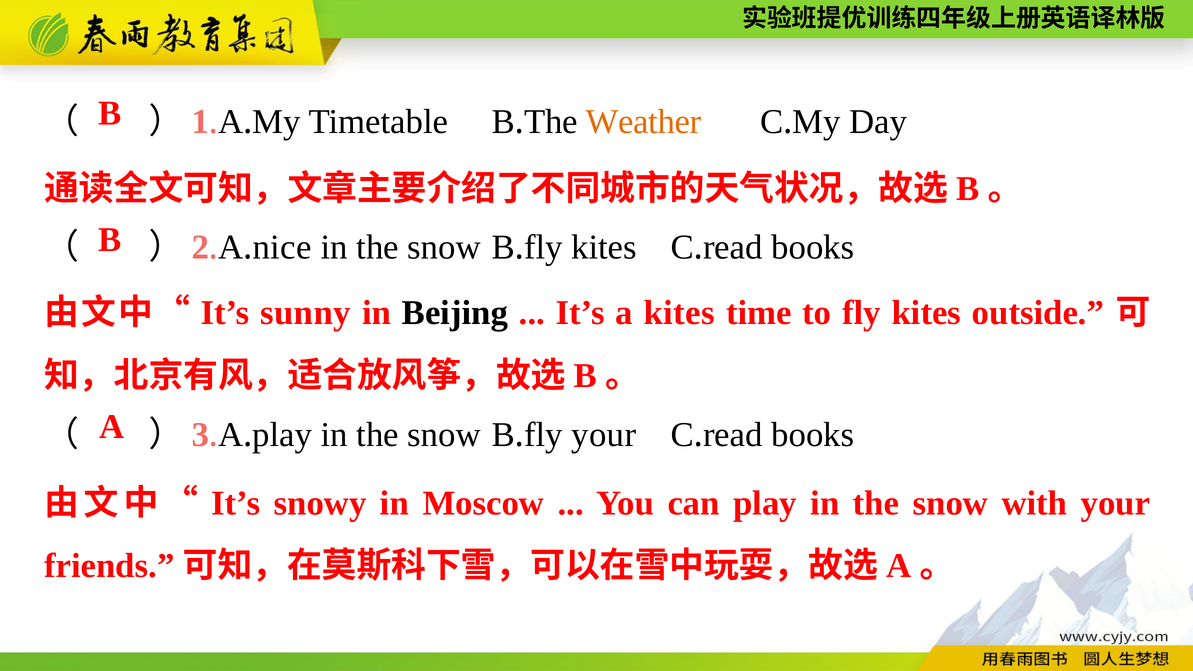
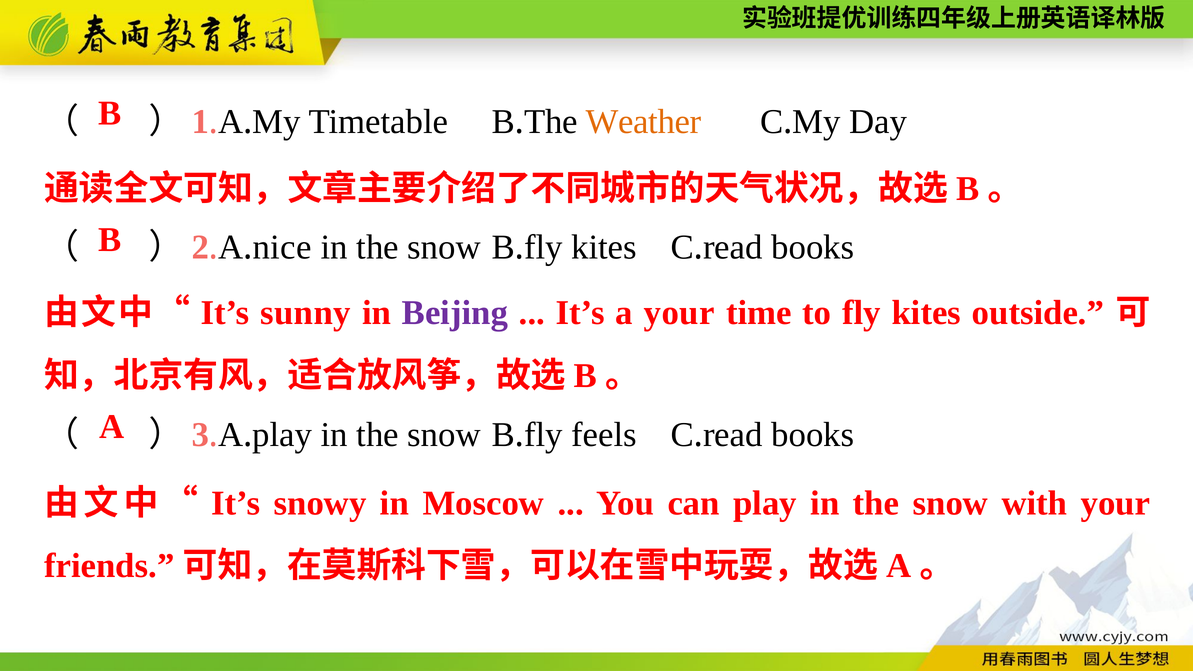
Beijing colour: black -> purple
a kites: kites -> your
fly your: your -> feels
